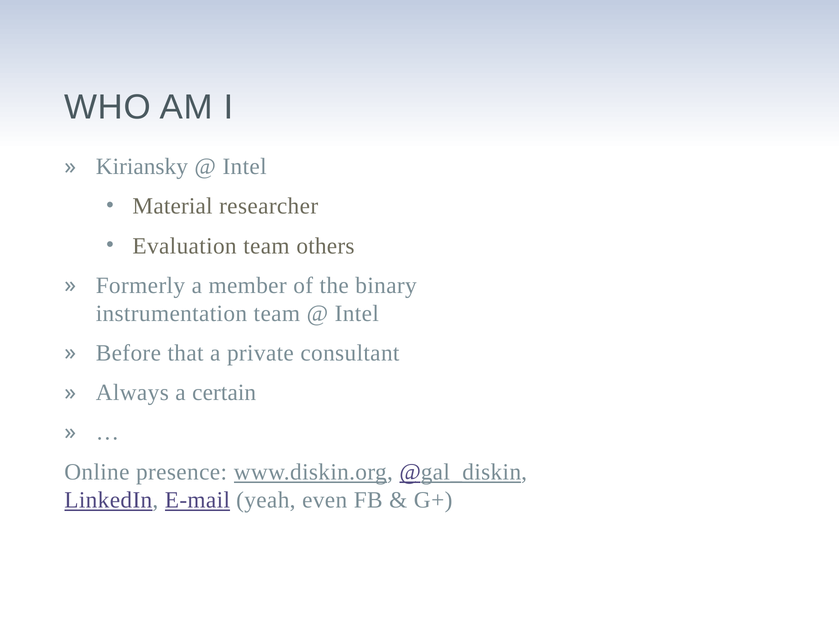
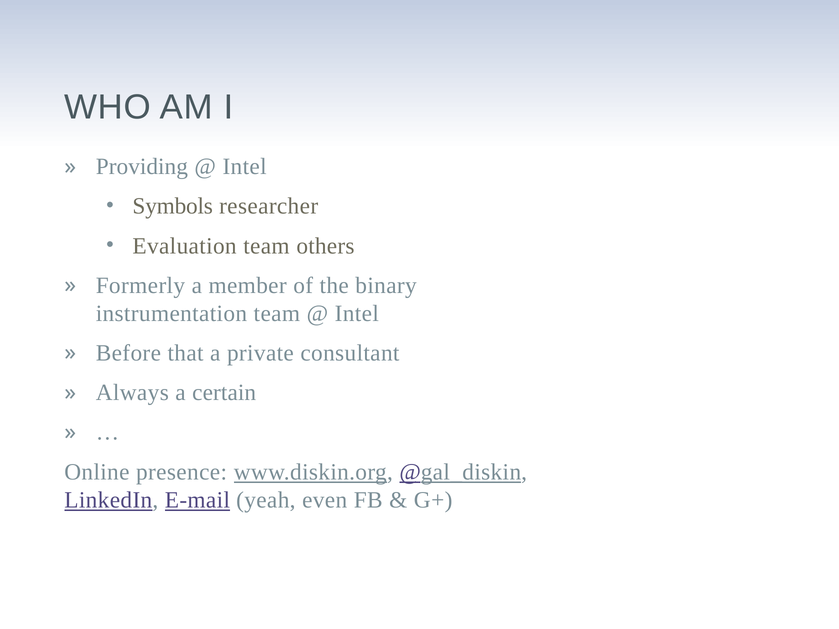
Kiriansky: Kiriansky -> Providing
Material: Material -> Symbols
